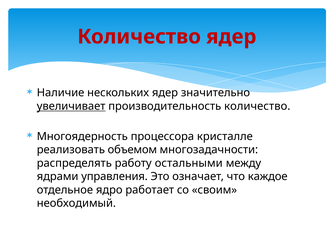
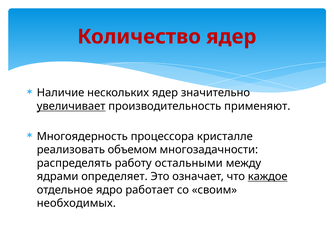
производительность количество: количество -> применяют
управления: управления -> определяет
каждое underline: none -> present
необходимый: необходимый -> необходимых
